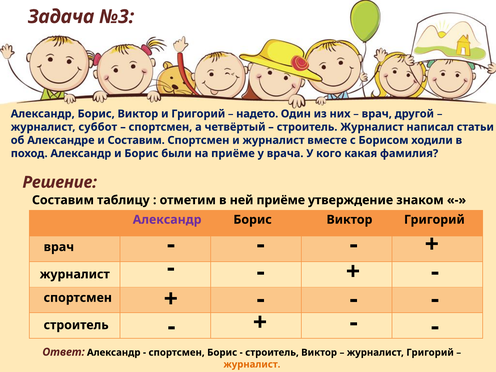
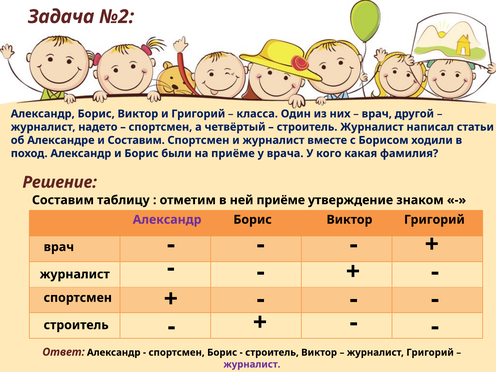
№3: №3 -> №2
надето: надето -> класса
суббот: суббот -> надето
журналист at (252, 364) colour: orange -> purple
